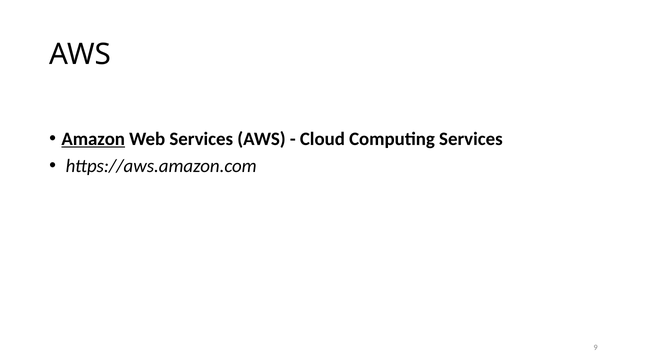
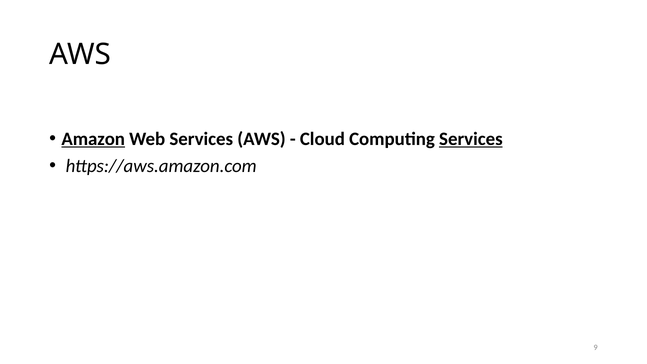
Services at (471, 139) underline: none -> present
